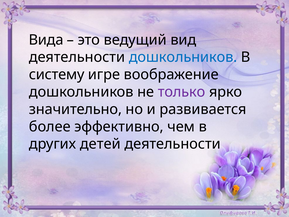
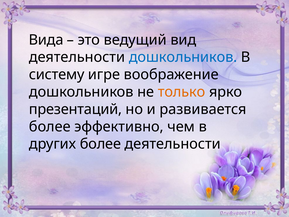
только colour: purple -> orange
значительно: значительно -> презентаций
других детей: детей -> более
